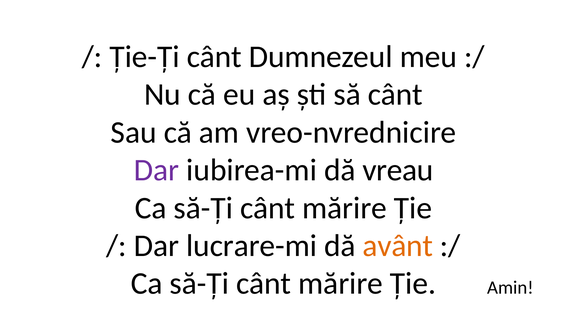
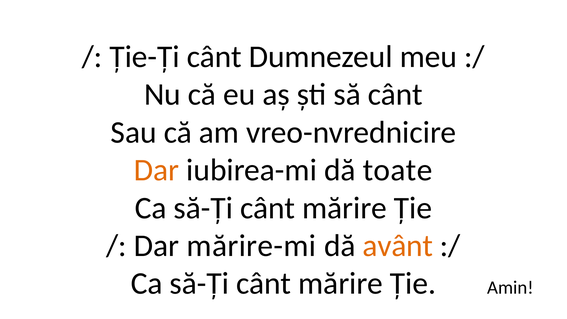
Dar at (157, 170) colour: purple -> orange
vreau: vreau -> toate
lucrare-mi: lucrare-mi -> mărire-mi
